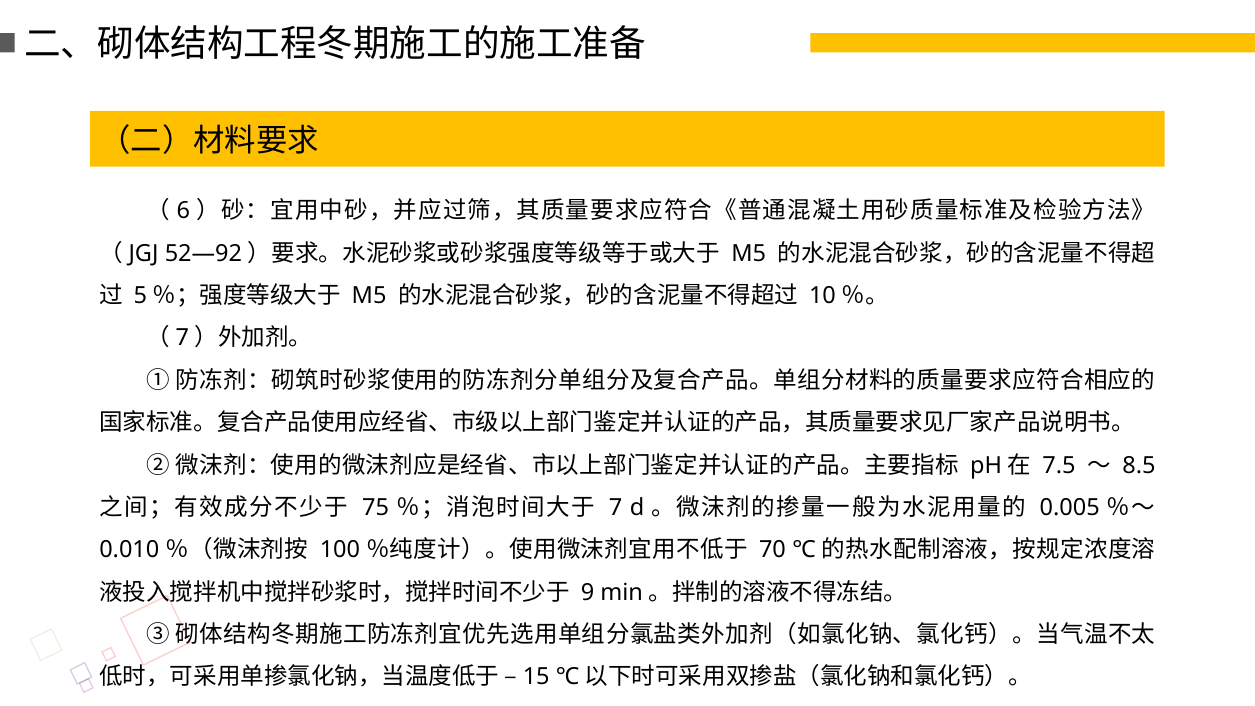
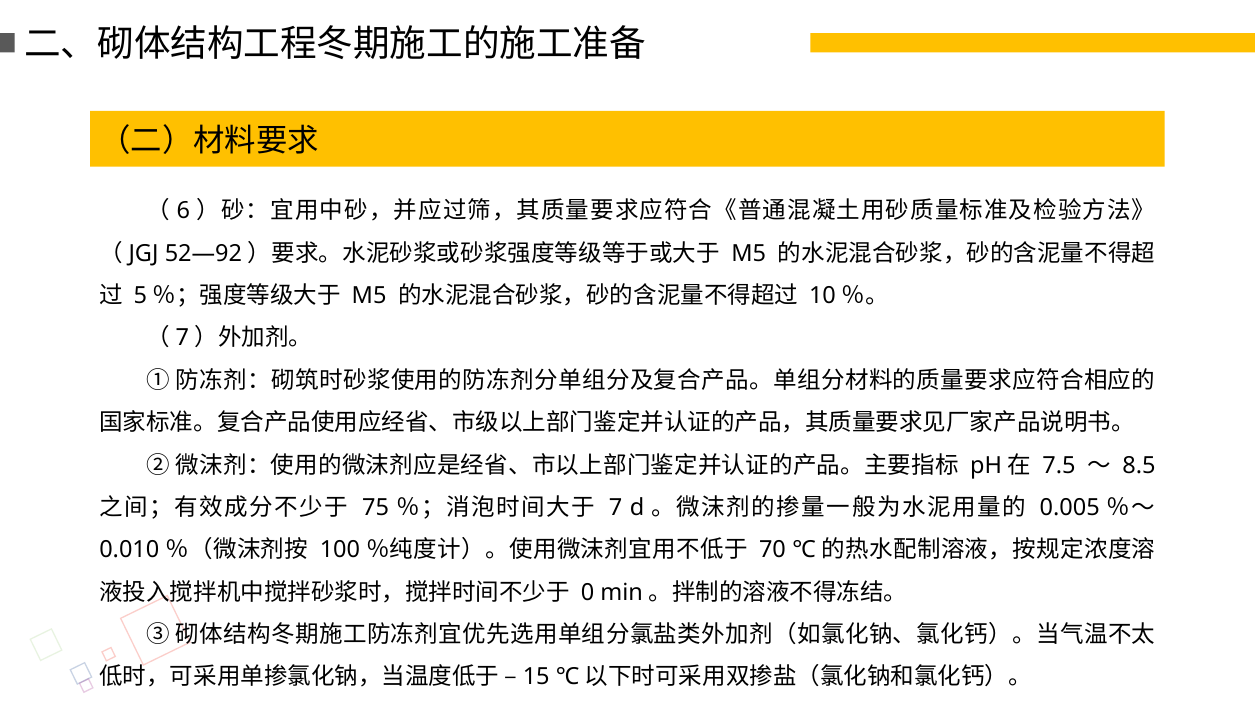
9: 9 -> 0
